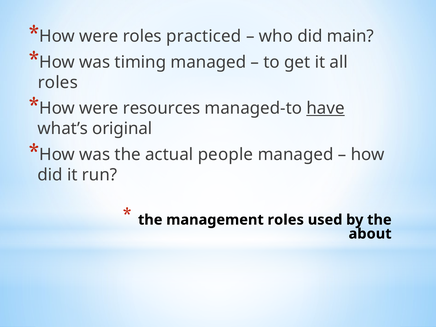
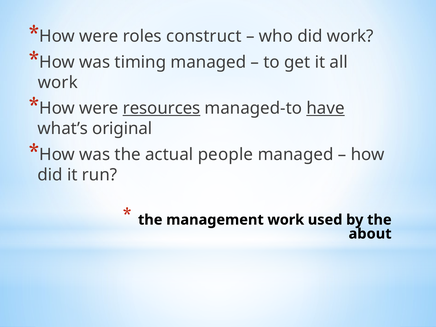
practiced: practiced -> construct
did main: main -> work
roles at (58, 82): roles -> work
resources underline: none -> present
management roles: roles -> work
